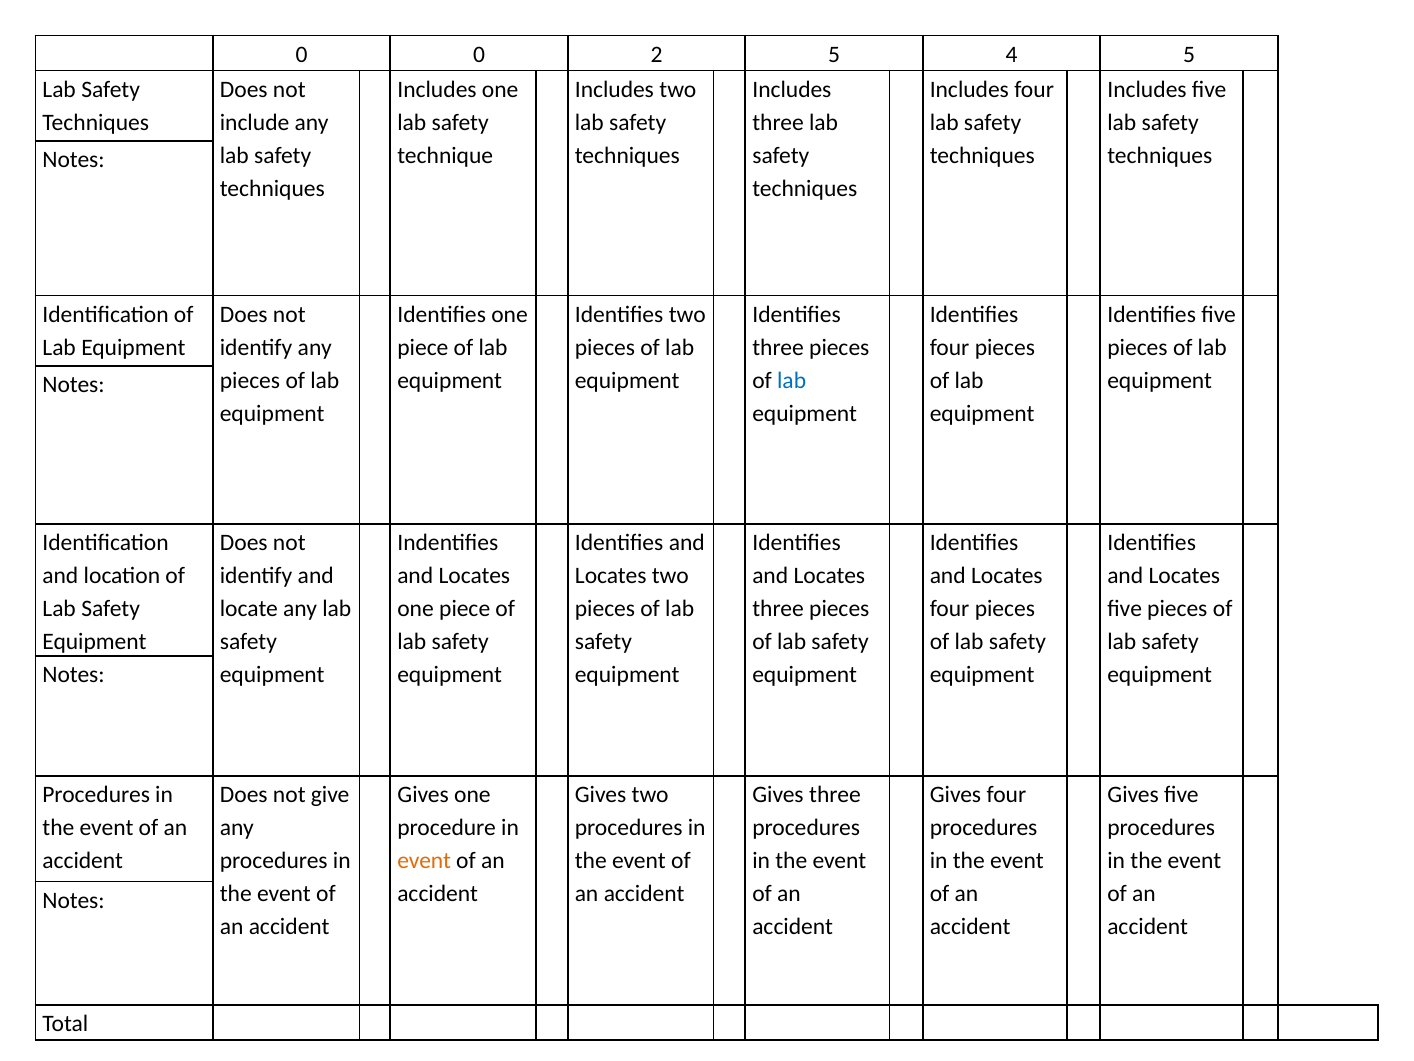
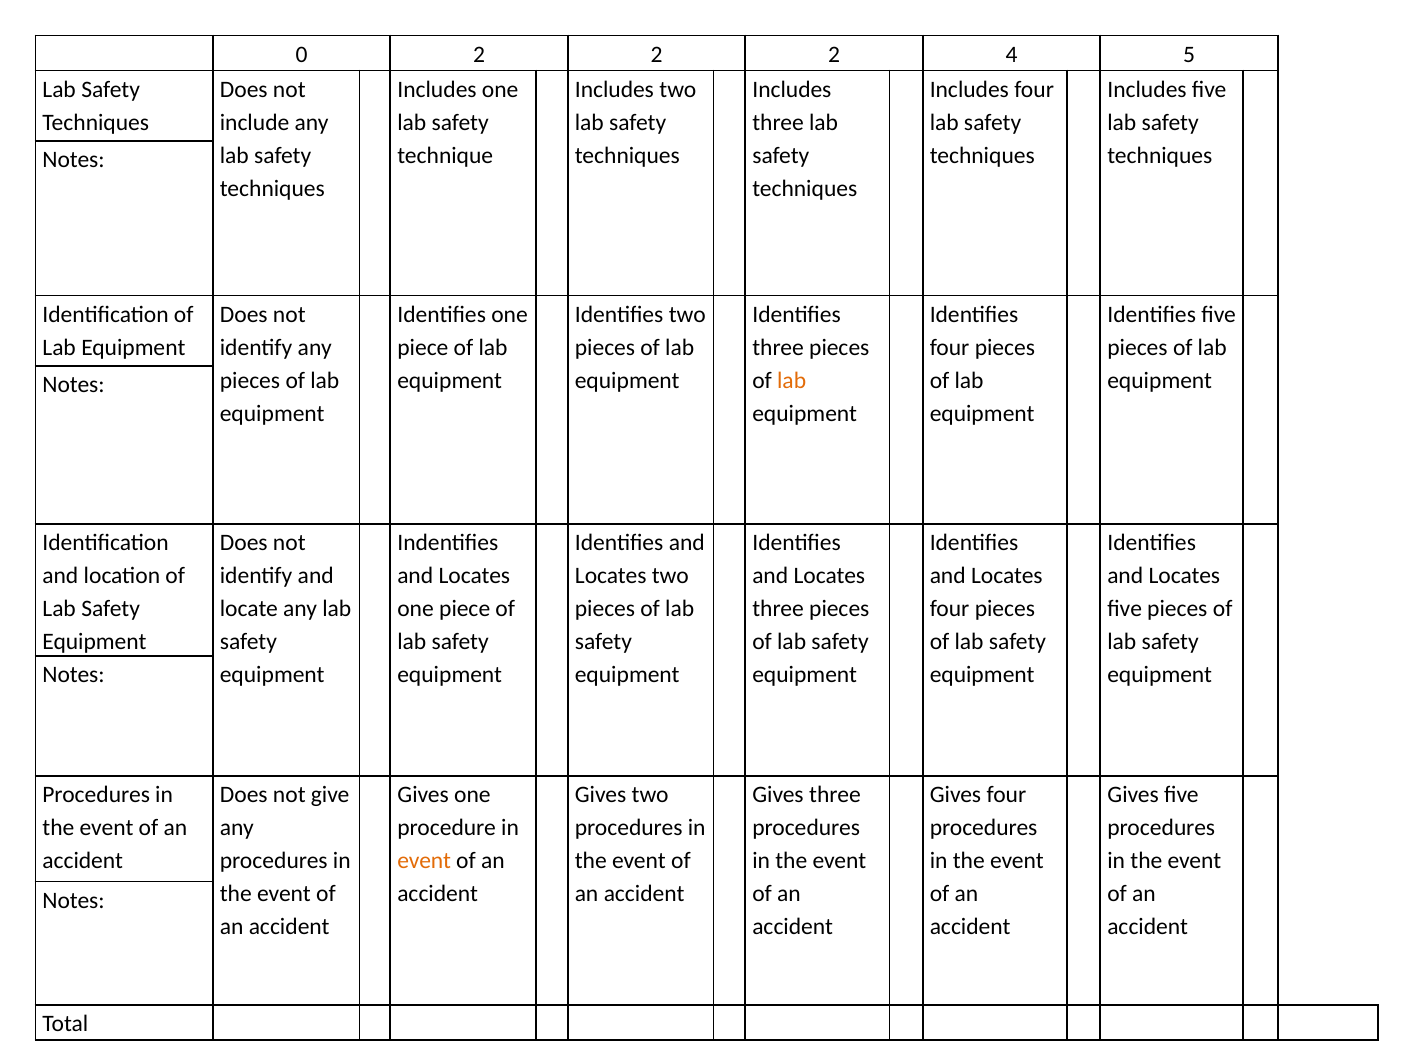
0 0: 0 -> 2
5 at (834, 54): 5 -> 2
lab at (792, 380) colour: blue -> orange
